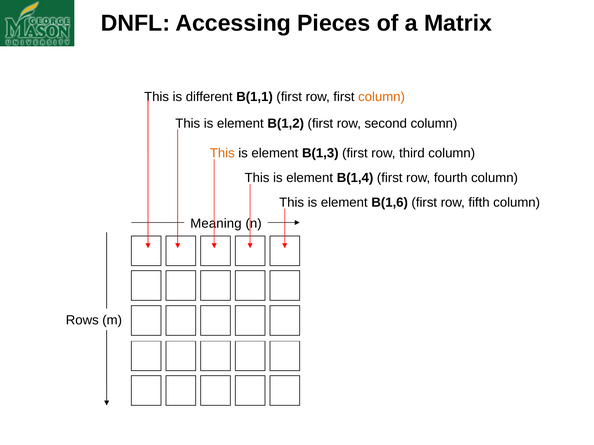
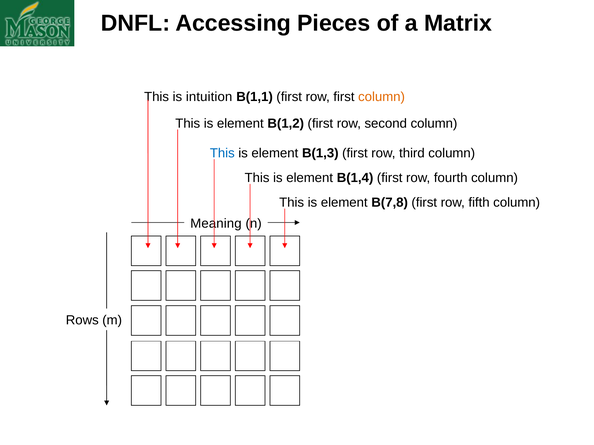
different: different -> intuition
This at (222, 153) colour: orange -> blue
B(1,6: B(1,6 -> B(7,8
